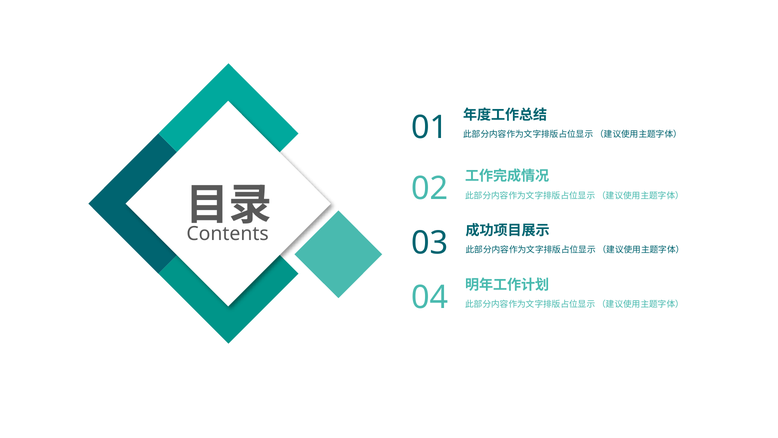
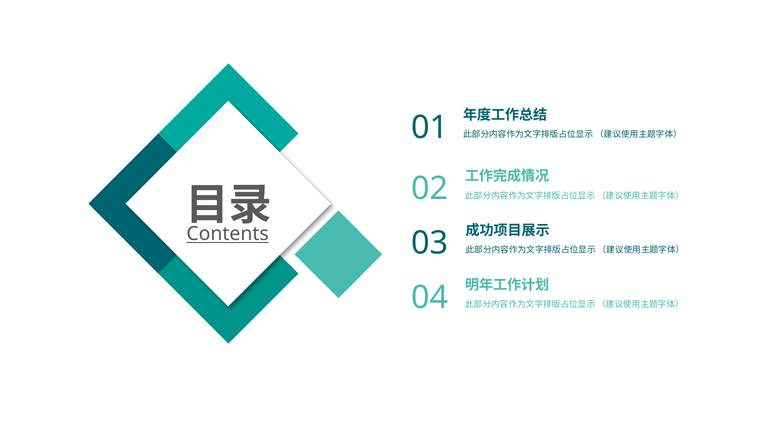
Contents underline: none -> present
